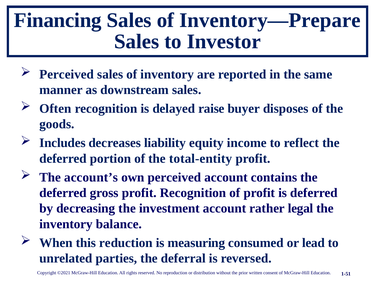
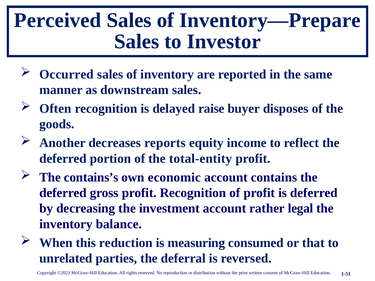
Financing: Financing -> Perceived
Perceived at (67, 74): Perceived -> Occurred
Includes: Includes -> Another
liability: liability -> reports
account’s: account’s -> contains’s
own perceived: perceived -> economic
lead: lead -> that
